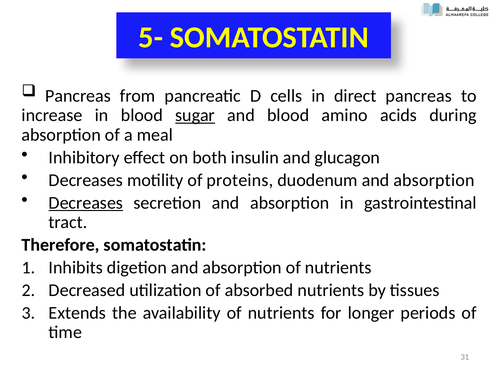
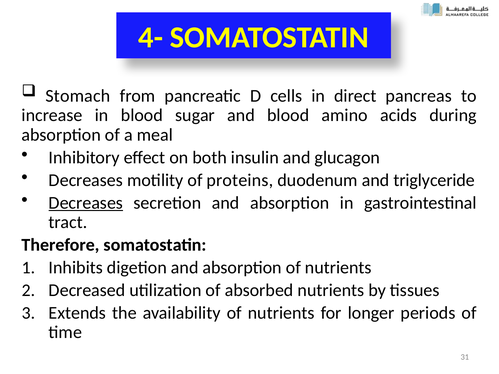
5-: 5- -> 4-
Pancreas at (78, 96): Pancreas -> Stomach
sugar underline: present -> none
duodenum and absorption: absorption -> triglyceride
